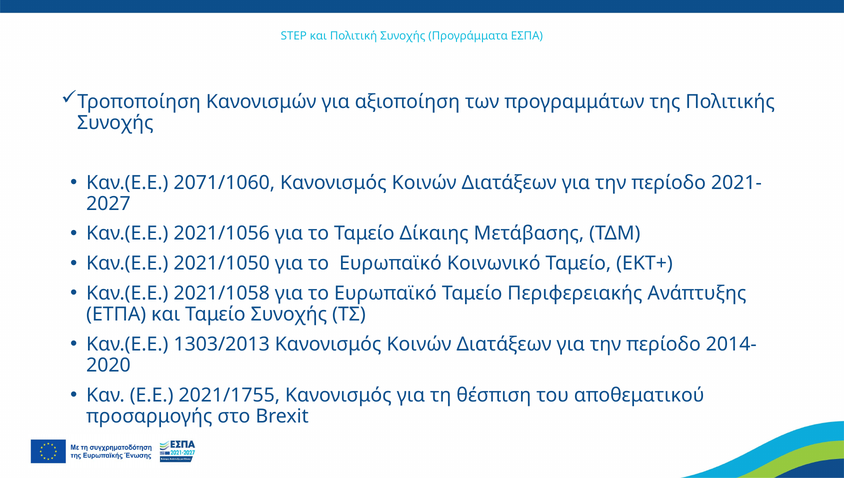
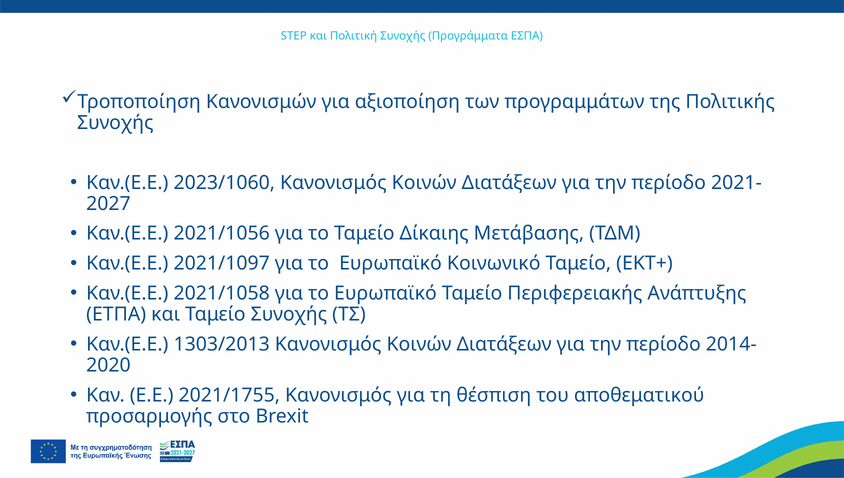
2071/1060: 2071/1060 -> 2023/1060
2021/1050: 2021/1050 -> 2021/1097
